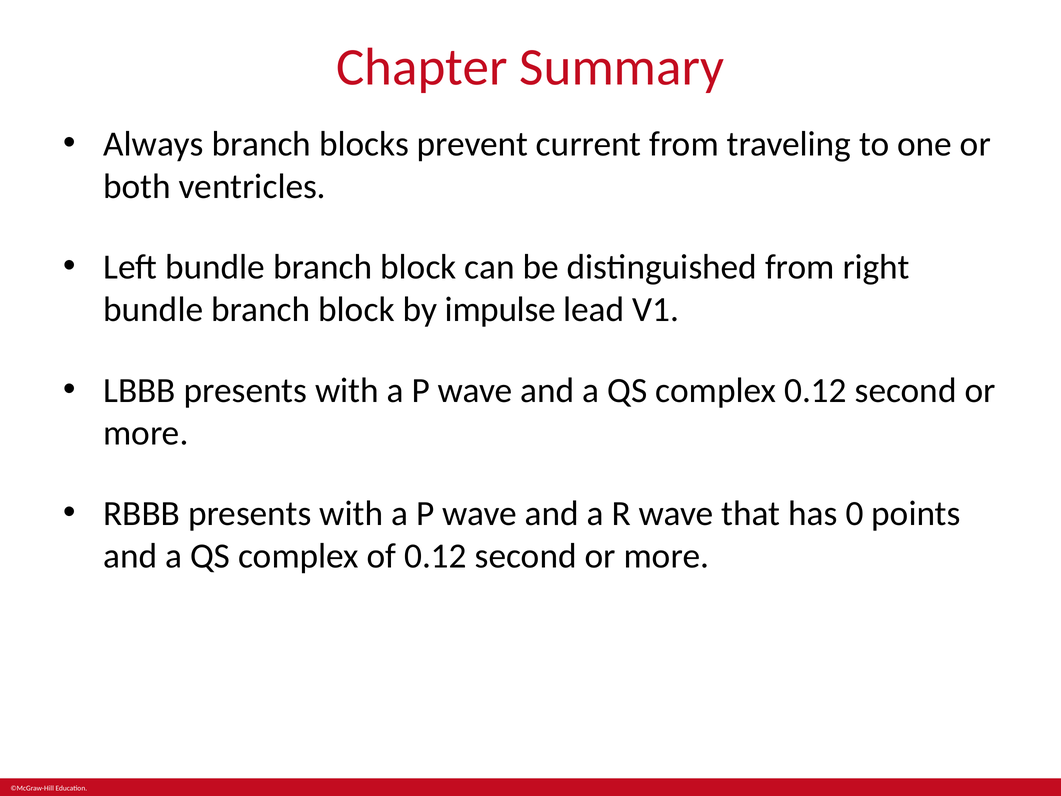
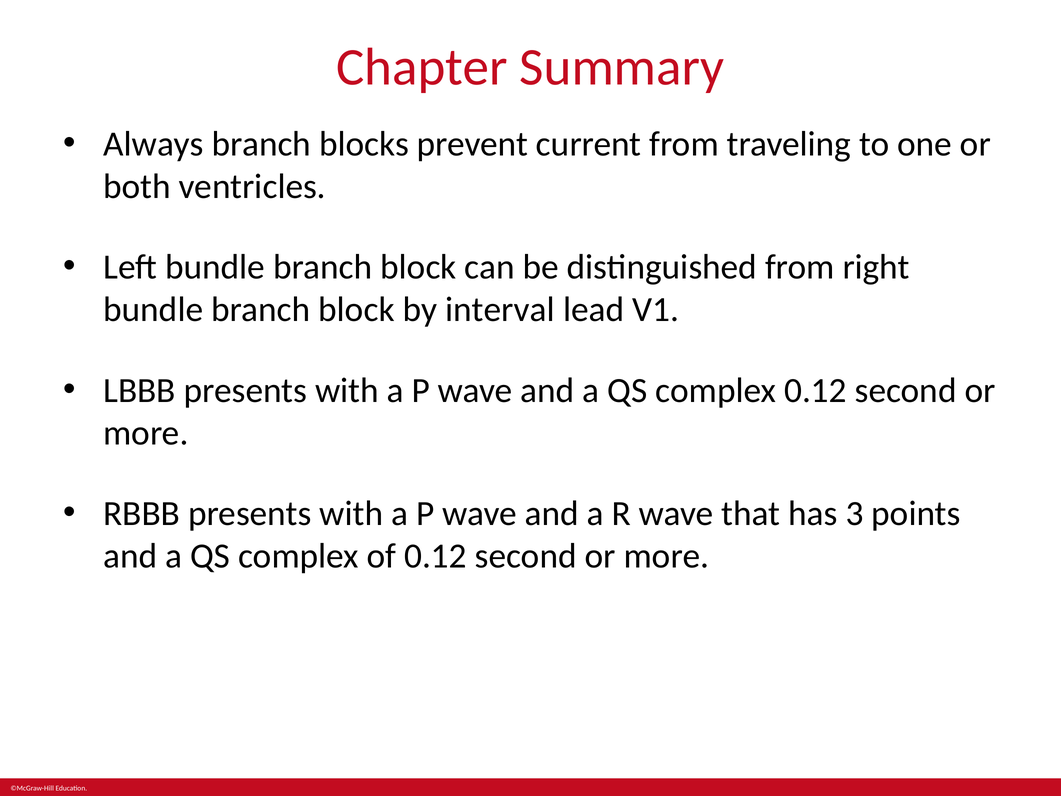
impulse: impulse -> interval
0: 0 -> 3
